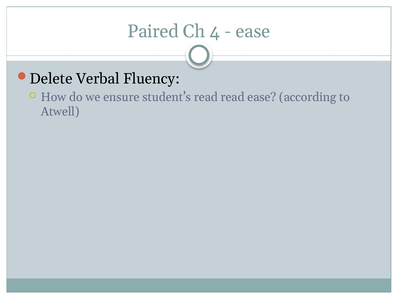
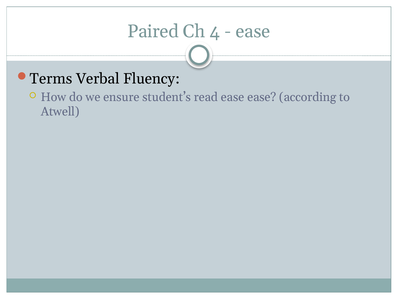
Delete: Delete -> Terms
read read: read -> ease
